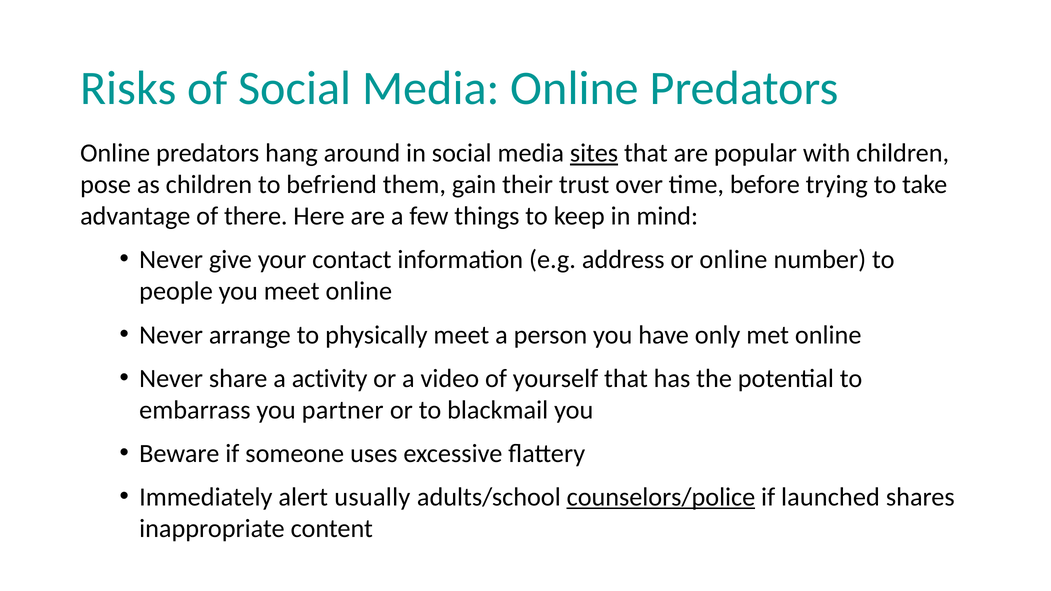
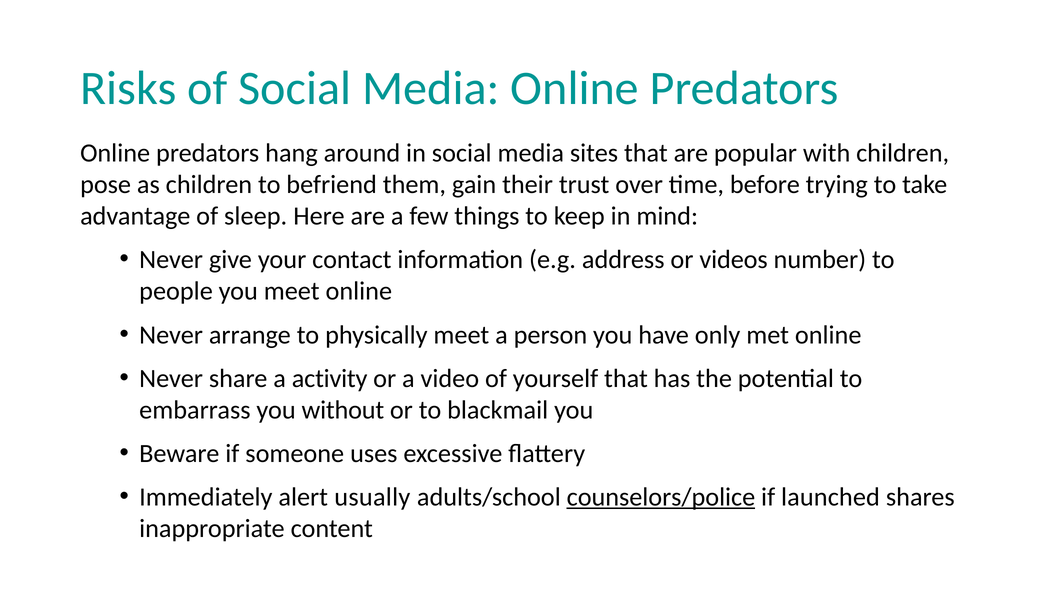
sites underline: present -> none
there: there -> sleep
or online: online -> videos
partner: partner -> without
